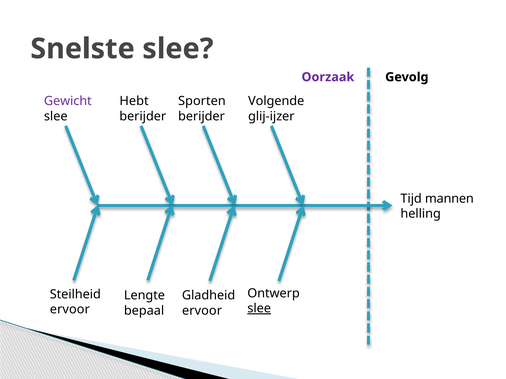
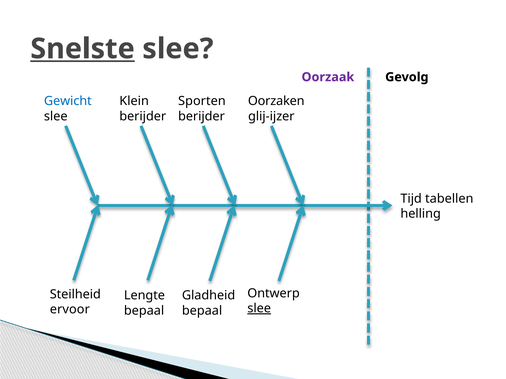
Snelste underline: none -> present
Gewicht colour: purple -> blue
Hebt: Hebt -> Klein
Volgende: Volgende -> Oorzaken
mannen: mannen -> tabellen
ervoor at (202, 311): ervoor -> bepaal
